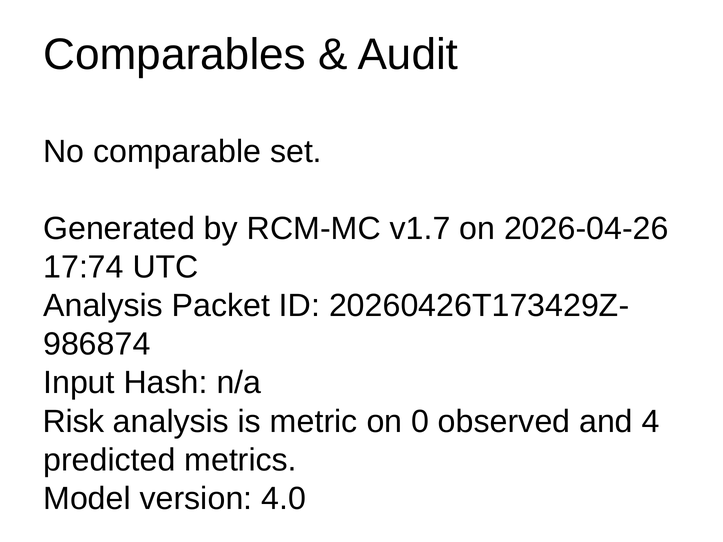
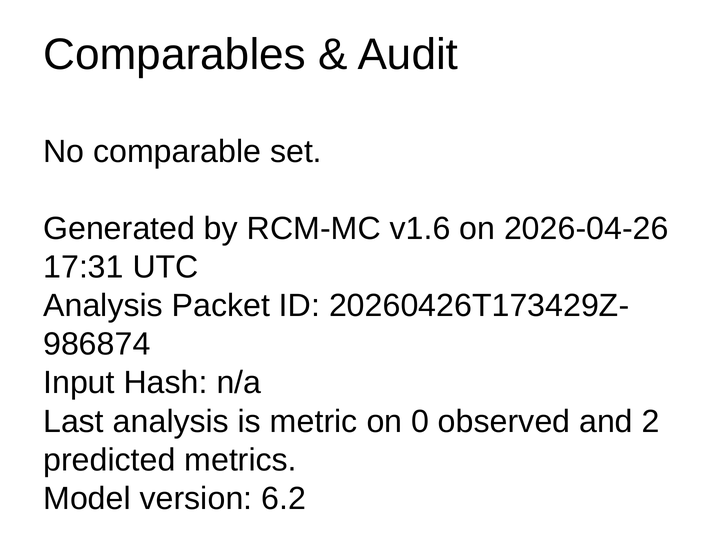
v1.7: v1.7 -> v1.6
17:74: 17:74 -> 17:31
Risk: Risk -> Last
4: 4 -> 2
4.0: 4.0 -> 6.2
